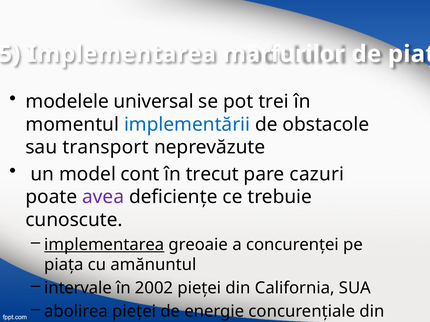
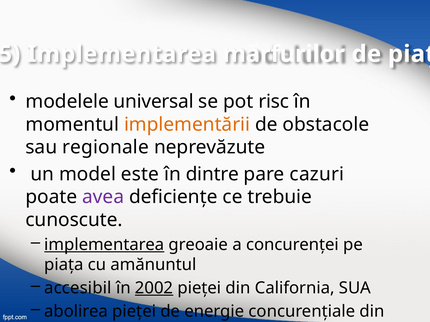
trei: trei -> risc
implementării colour: blue -> orange
transport: transport -> regionale
cont: cont -> este
trecut: trecut -> dintre
intervale: intervale -> accesibil
2002 underline: none -> present
